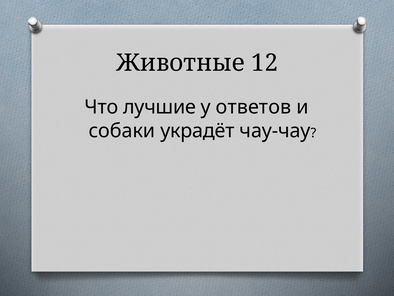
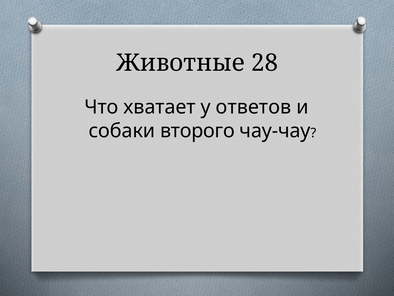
12: 12 -> 28
лучшие: лучшие -> хватает
украдёт: украдёт -> второго
